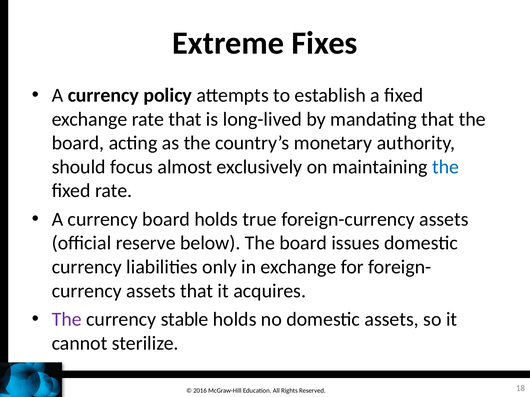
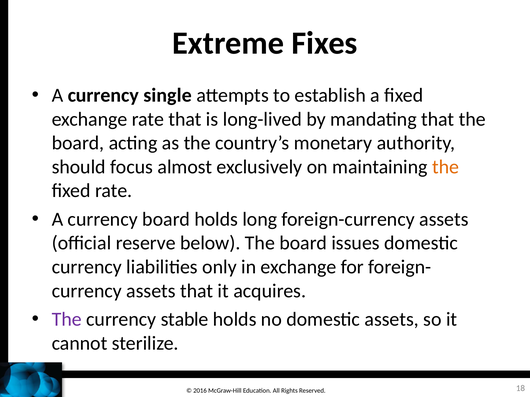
policy: policy -> single
the at (446, 167) colour: blue -> orange
true: true -> long
